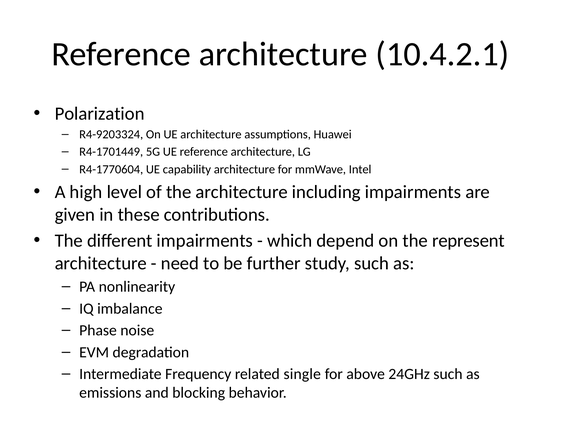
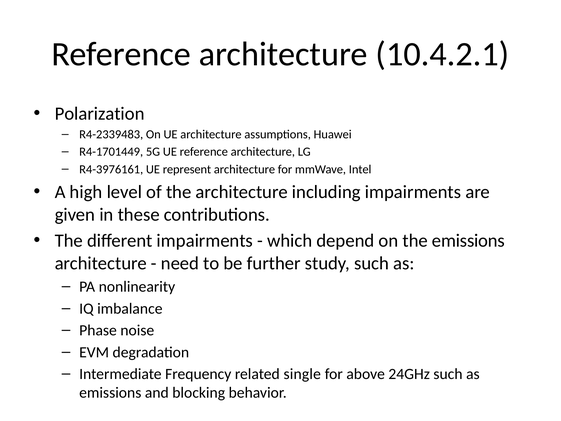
R4-9203324: R4-9203324 -> R4-2339483
R4-1770604: R4-1770604 -> R4-3976161
capability: capability -> represent
the represent: represent -> emissions
